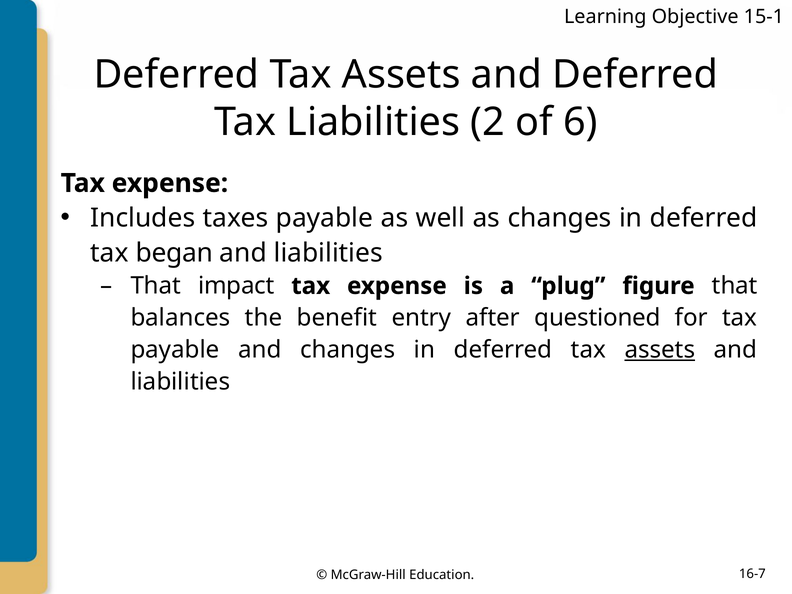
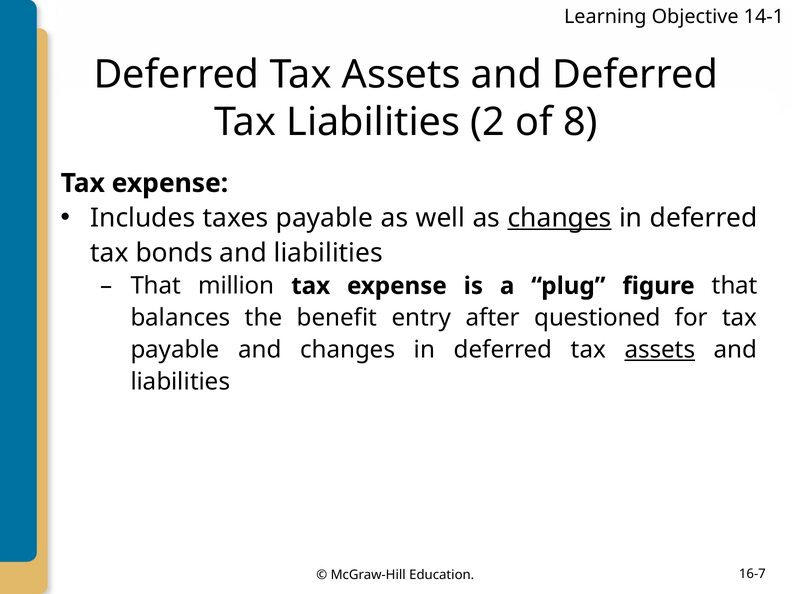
15-1: 15-1 -> 14-1
6: 6 -> 8
changes at (560, 218) underline: none -> present
began: began -> bonds
impact: impact -> million
